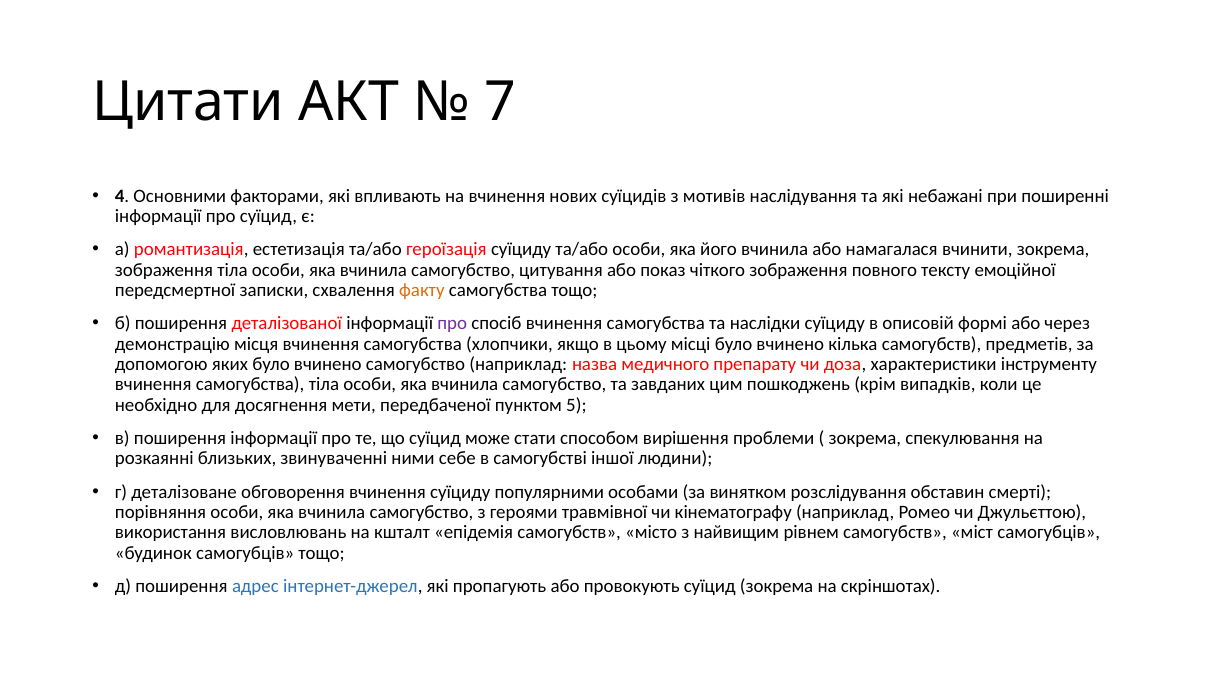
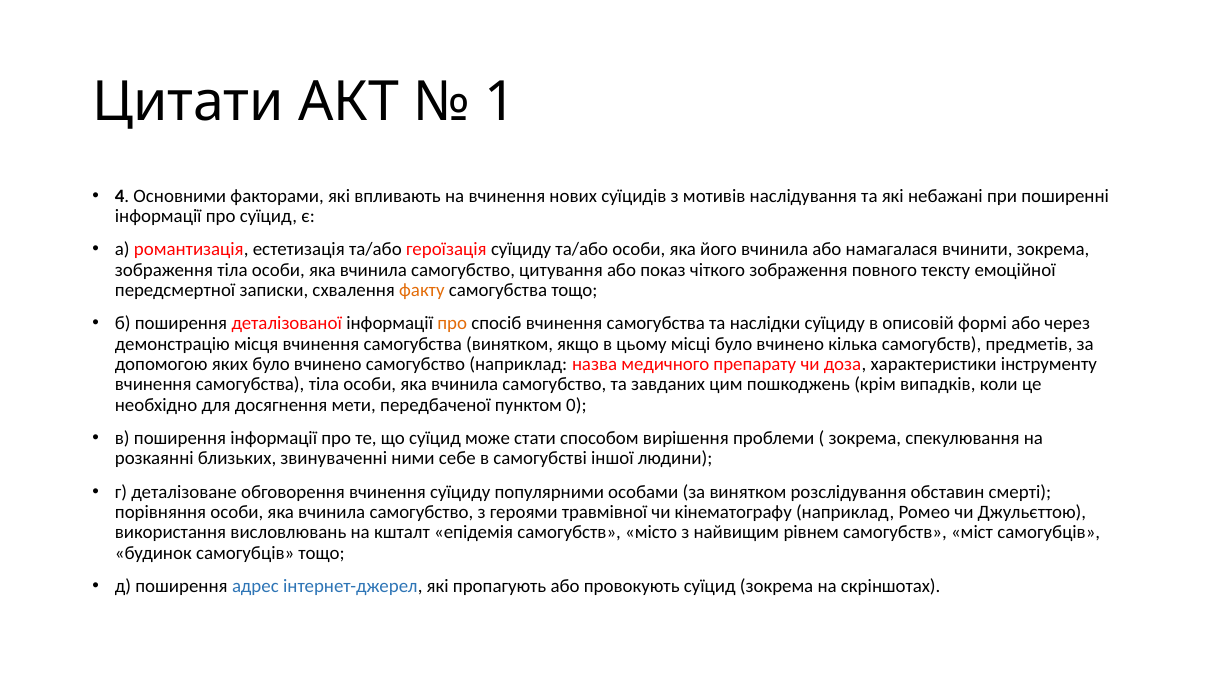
7: 7 -> 1
про at (452, 323) colour: purple -> orange
самогубства хлопчики: хлопчики -> винятком
5: 5 -> 0
